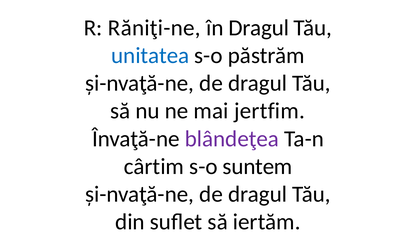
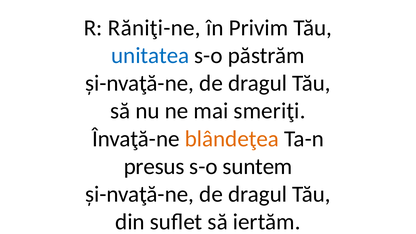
în Dragul: Dragul -> Privim
jertfim: jertfim -> smeriţi
blândeţea colour: purple -> orange
cârtim: cârtim -> presus
